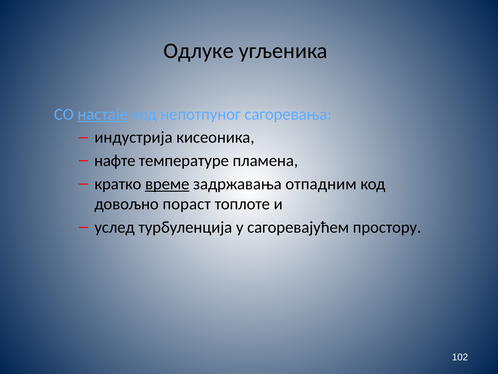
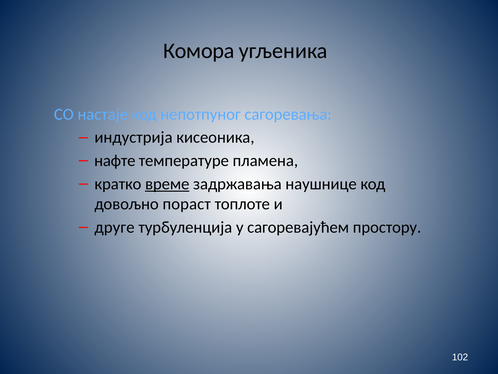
Одлуке: Одлуке -> Комора
настаје underline: present -> none
отпадним: отпадним -> наушнице
услед: услед -> друге
